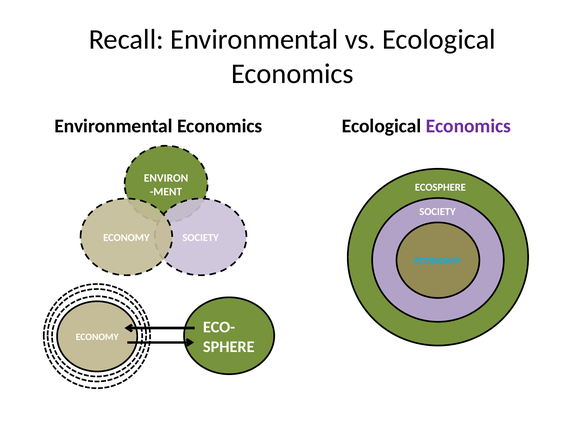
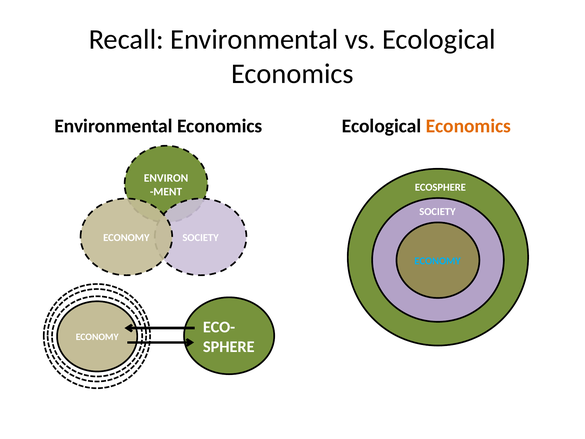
Economics at (468, 126) colour: purple -> orange
